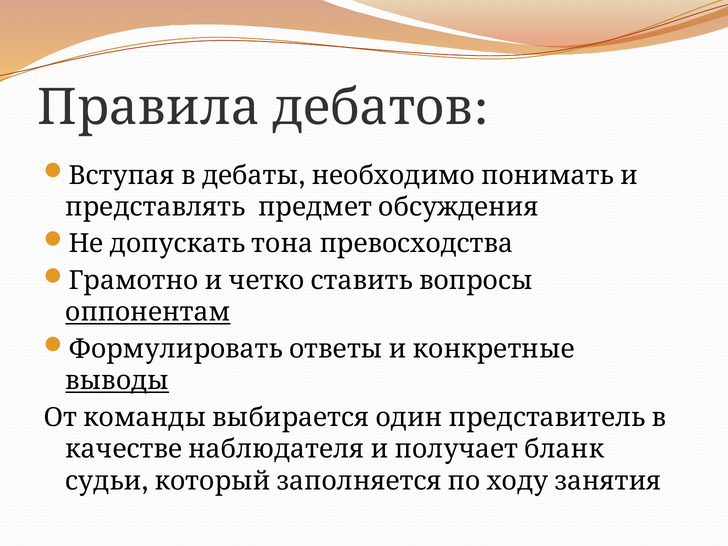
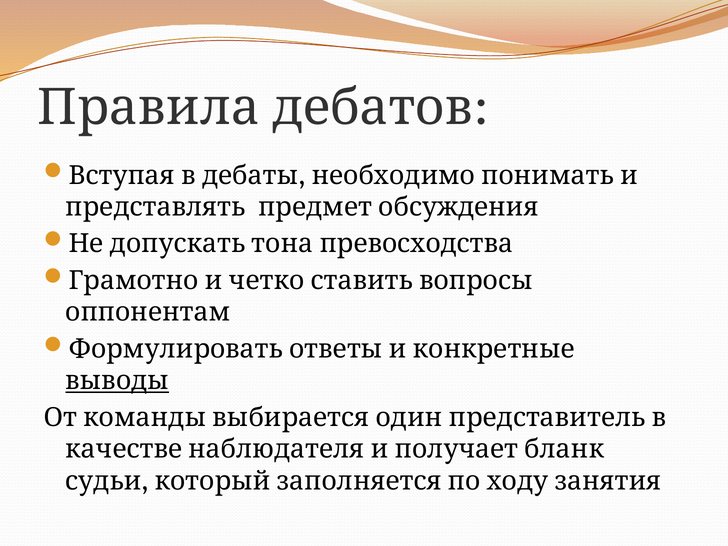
оппонентам underline: present -> none
